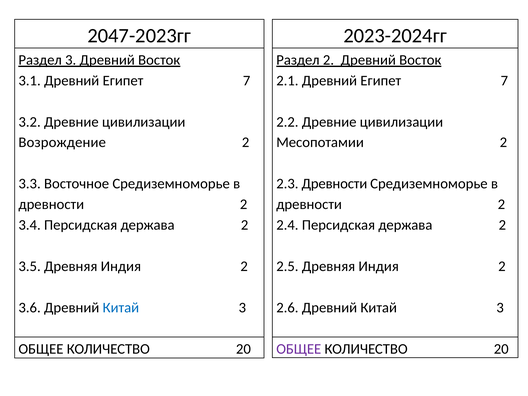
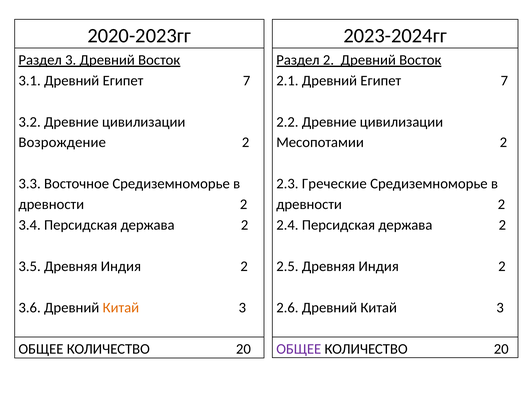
2047-2023гг: 2047-2023гг -> 2020-2023гг
2.3 Древности: Древности -> Греческие
Китай at (121, 308) colour: blue -> orange
